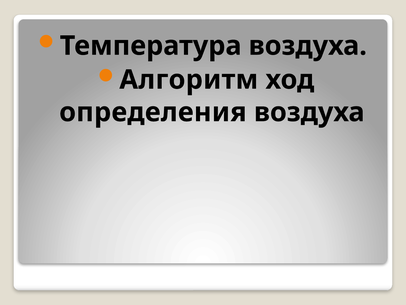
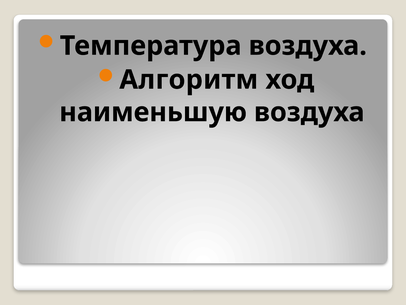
определения: определения -> наименьшую
